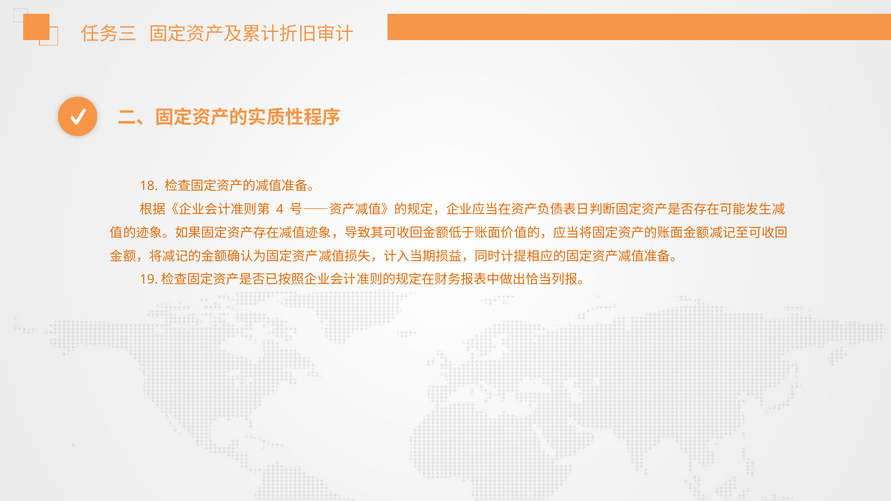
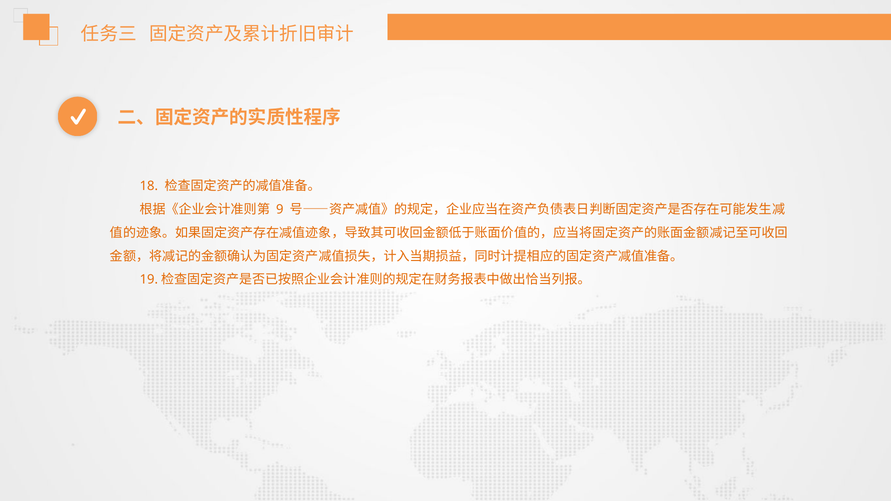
4: 4 -> 9
